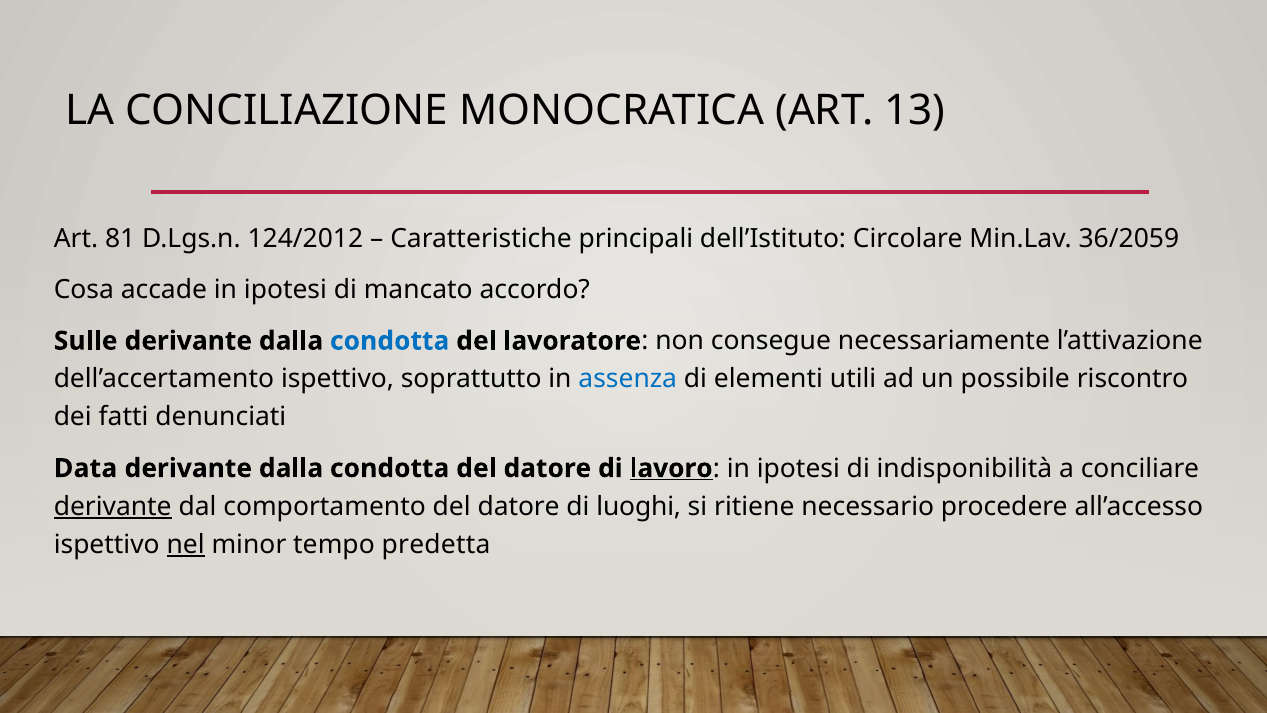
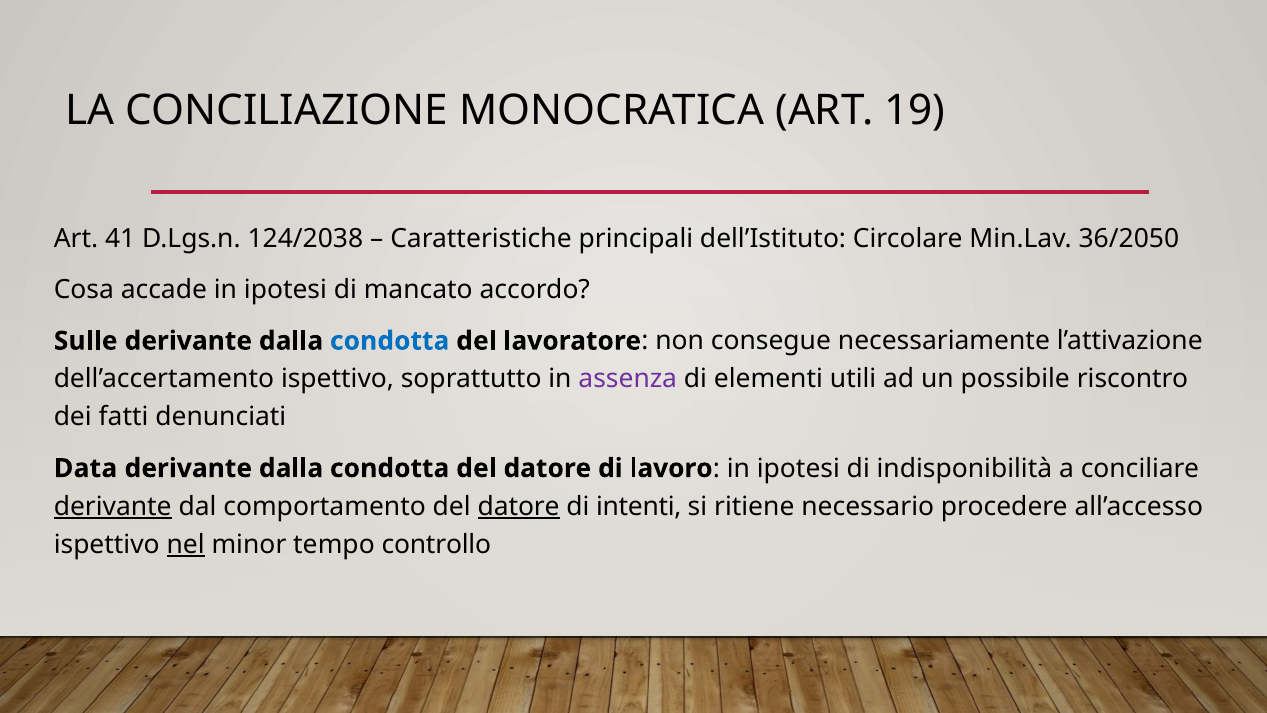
13: 13 -> 19
81: 81 -> 41
124/2012: 124/2012 -> 124/2038
36/2059: 36/2059 -> 36/2050
assenza colour: blue -> purple
lavoro underline: present -> none
datore at (519, 506) underline: none -> present
luoghi: luoghi -> intenti
predetta: predetta -> controllo
